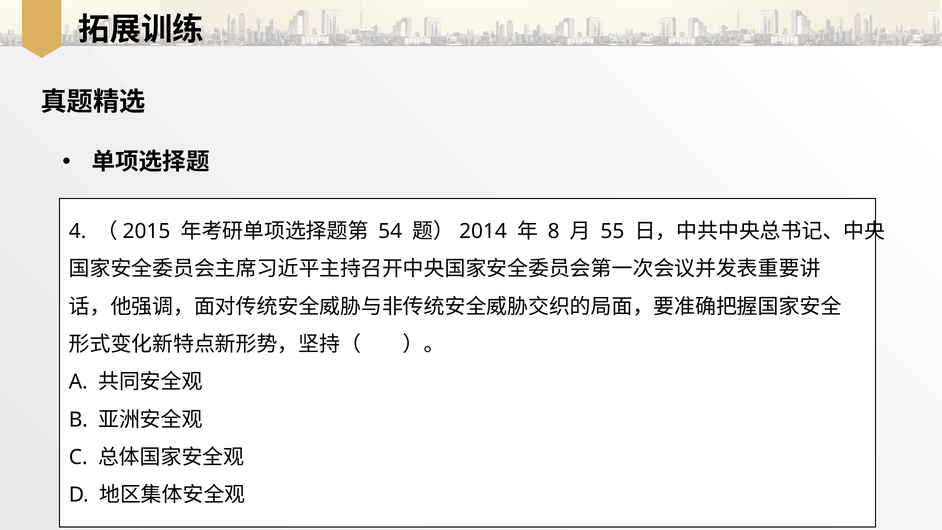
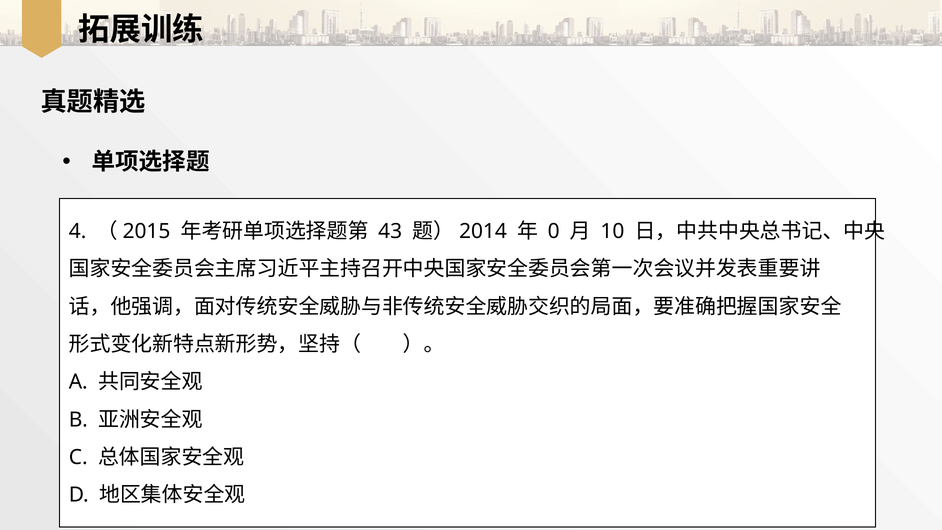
54: 54 -> 43
8: 8 -> 0
55: 55 -> 10
